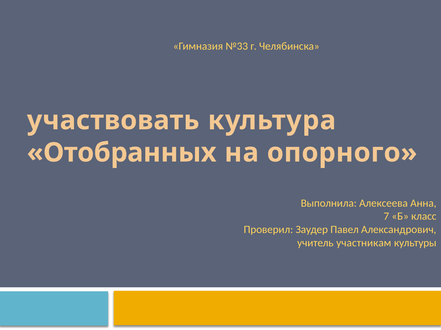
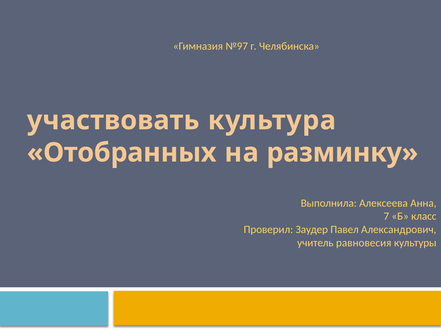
№33: №33 -> №97
опорного: опорного -> разминку
участникам: участникам -> равновесия
